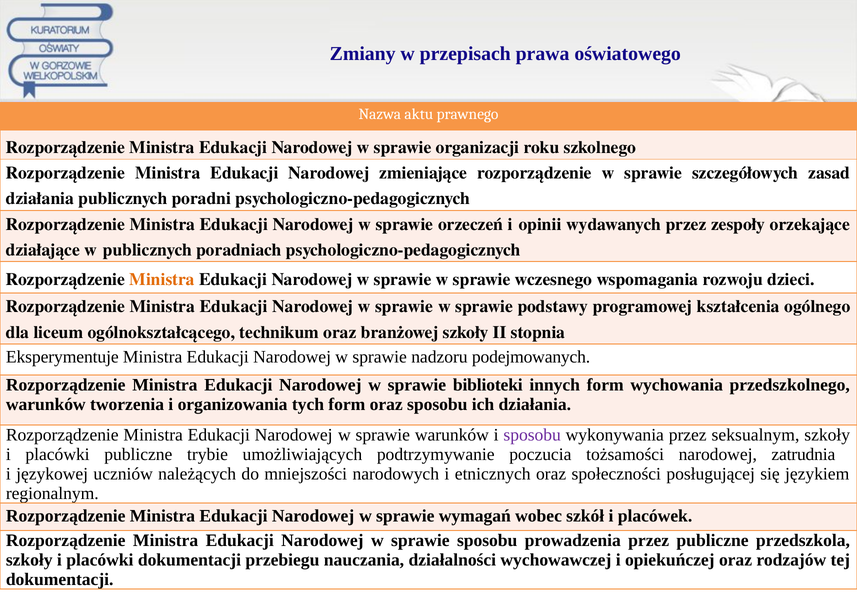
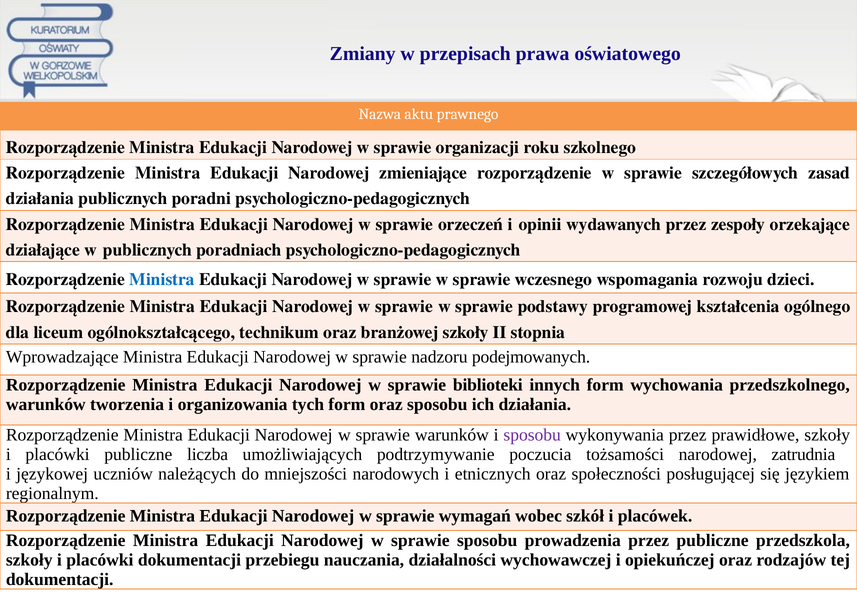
Ministra at (162, 279) colour: orange -> blue
Eksperymentuje: Eksperymentuje -> Wprowadzające
seksualnym: seksualnym -> prawidłowe
trybie: trybie -> liczba
